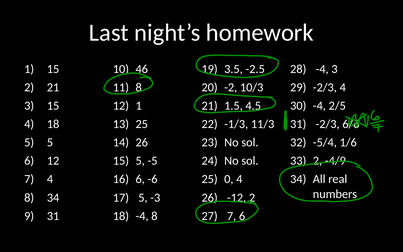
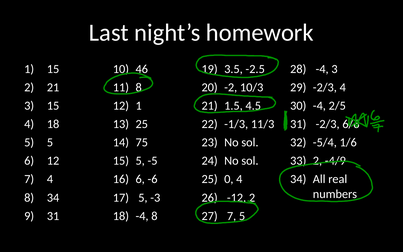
26 at (142, 142): 26 -> 75
7 6: 6 -> 5
